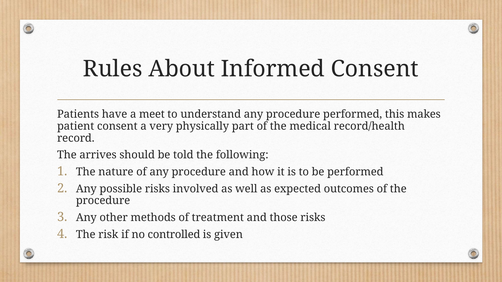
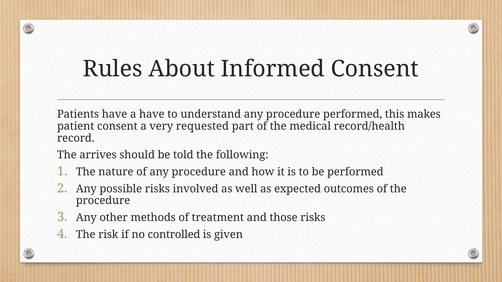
a meet: meet -> have
physically: physically -> requested
